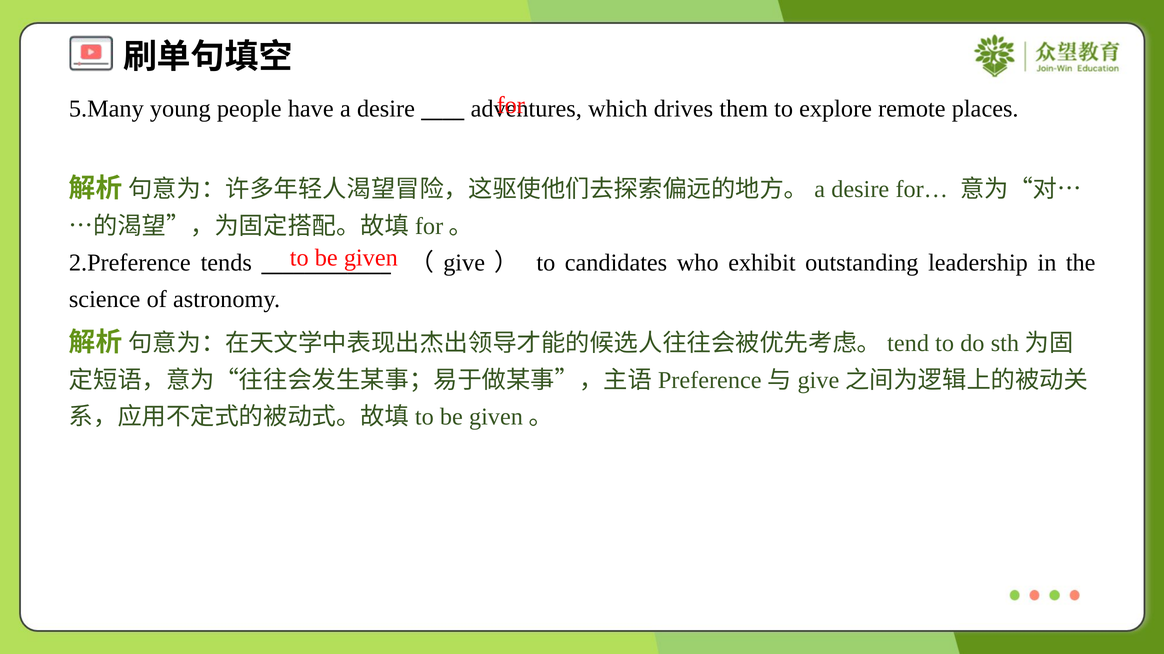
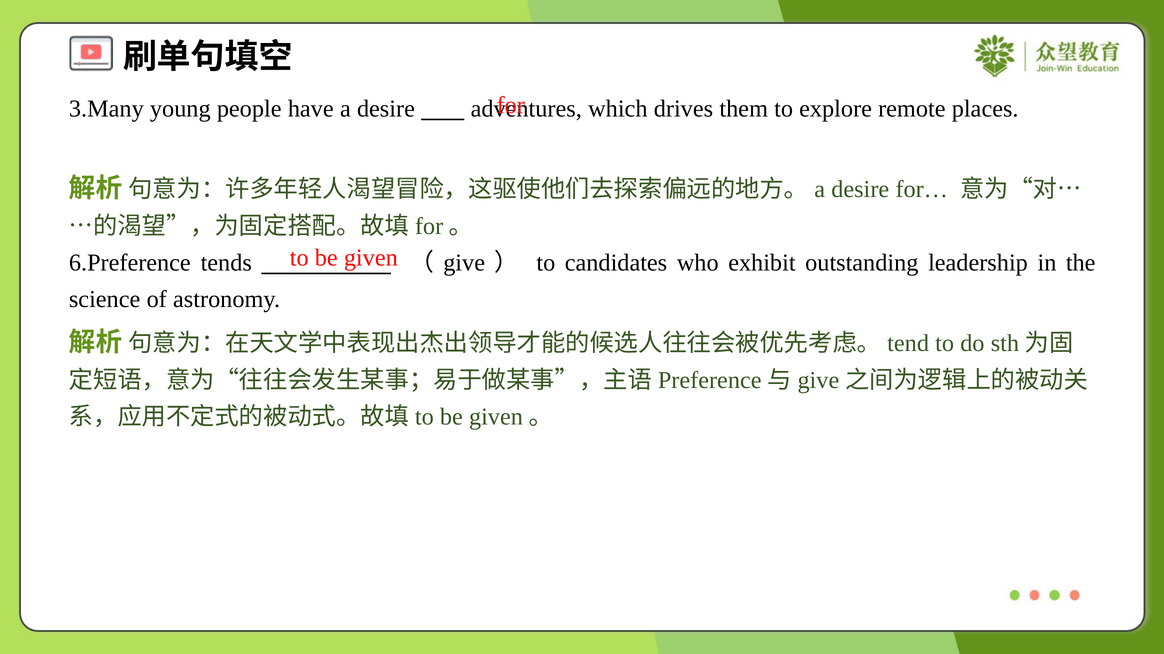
5.Many: 5.Many -> 3.Many
2.Preference: 2.Preference -> 6.Preference
